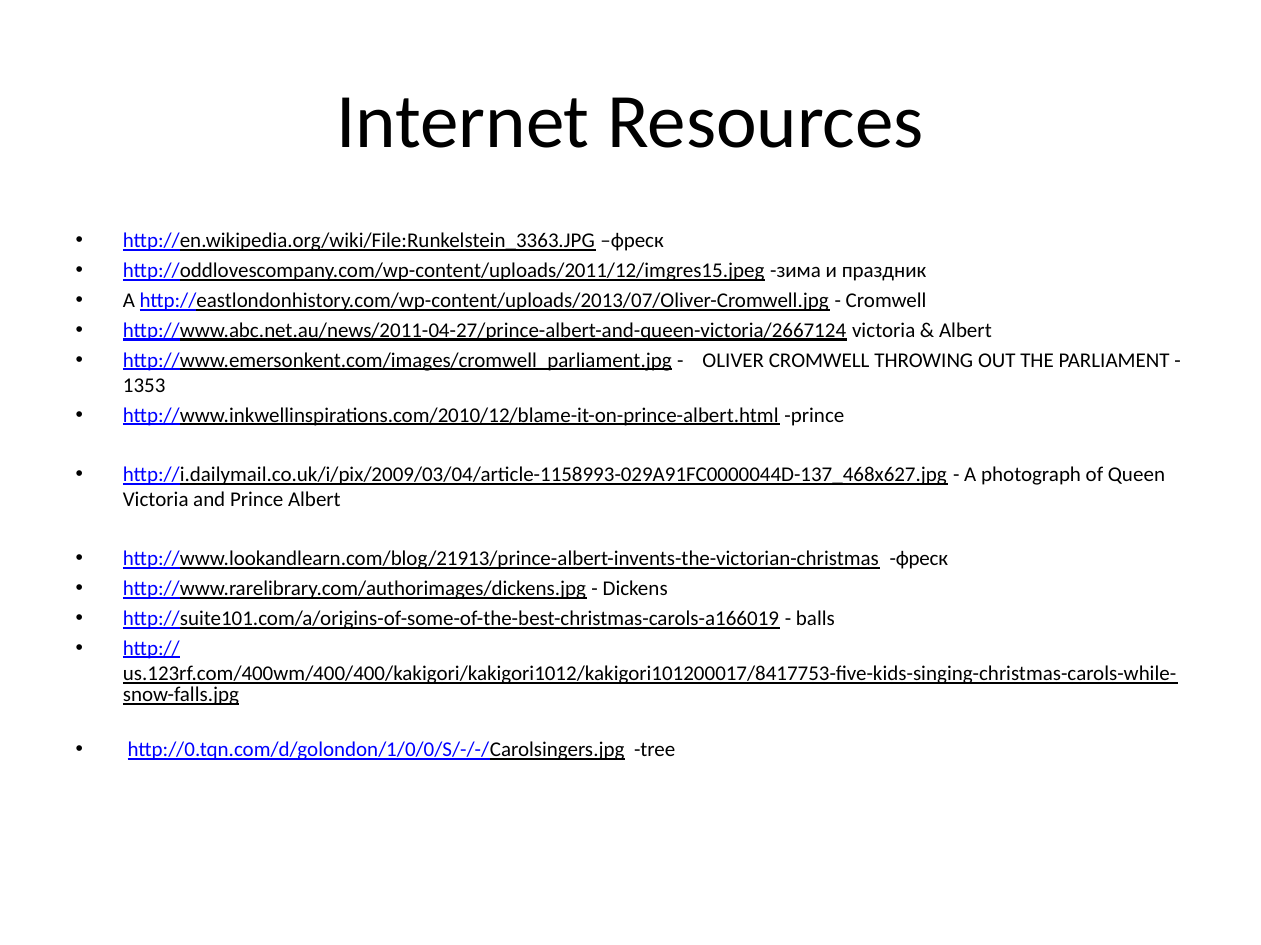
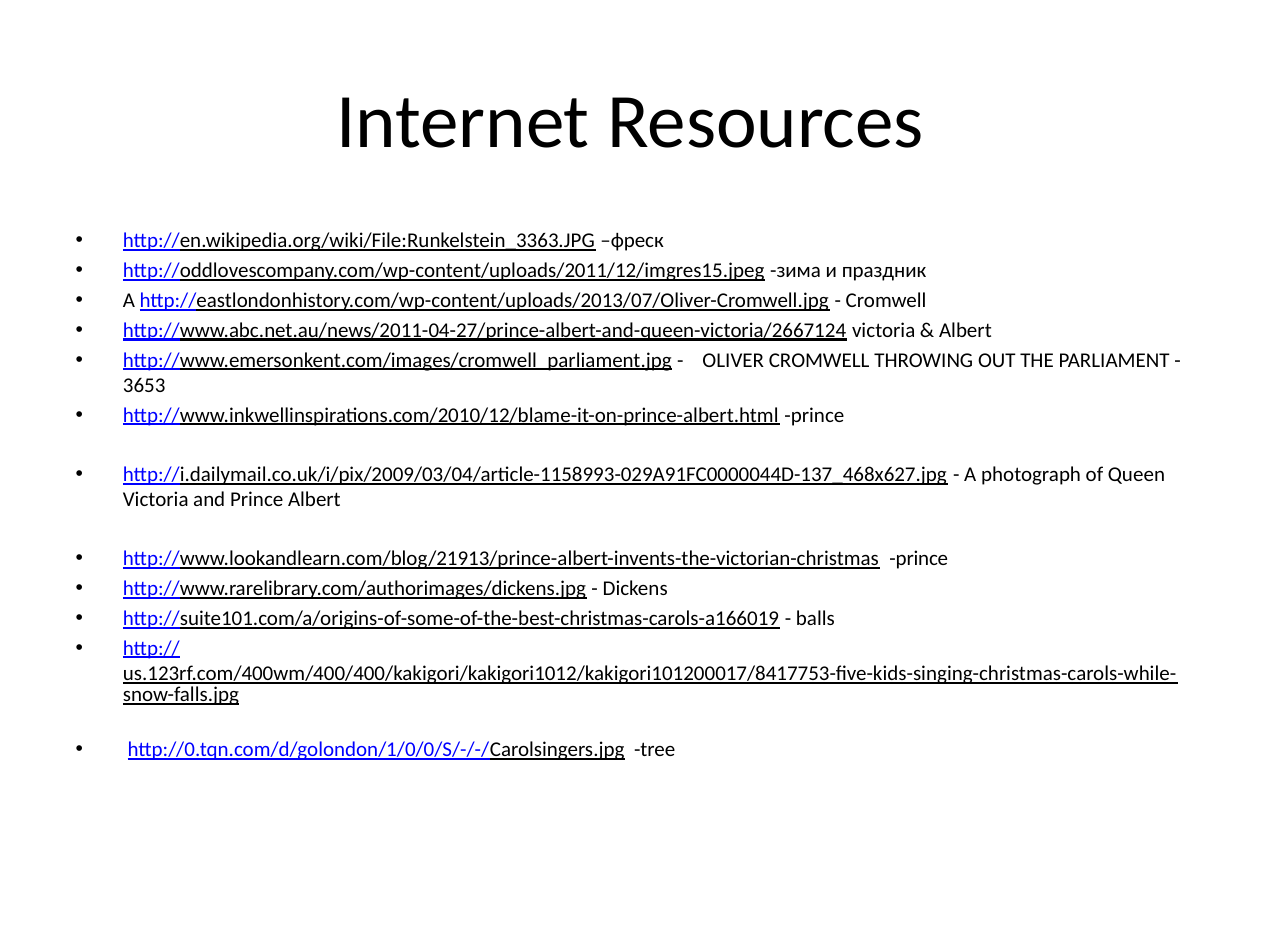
1353: 1353 -> 3653
http://www.lookandlearn.com/blog/21913/prince-albert-invents-the-victorian-christmas фреск: фреск -> prince
